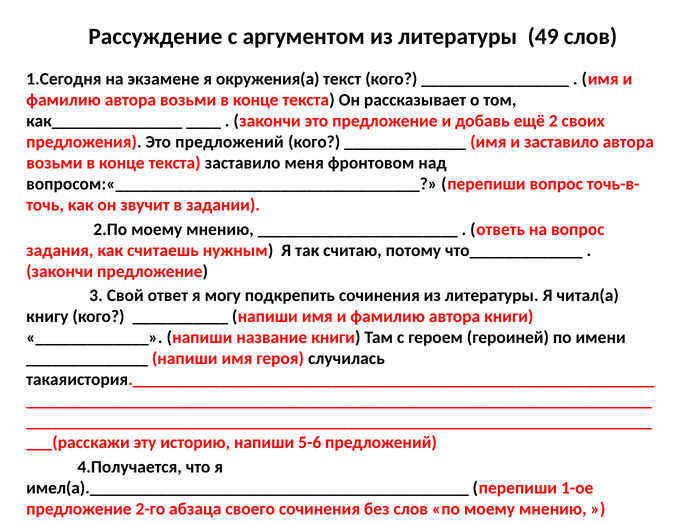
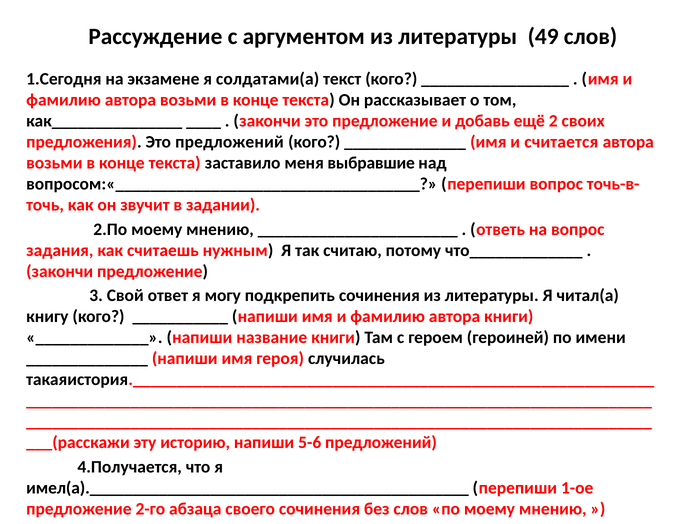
окружения(а: окружения(а -> солдатами(а
и заставило: заставило -> считается
фронтовом: фронтовом -> выбравшие
